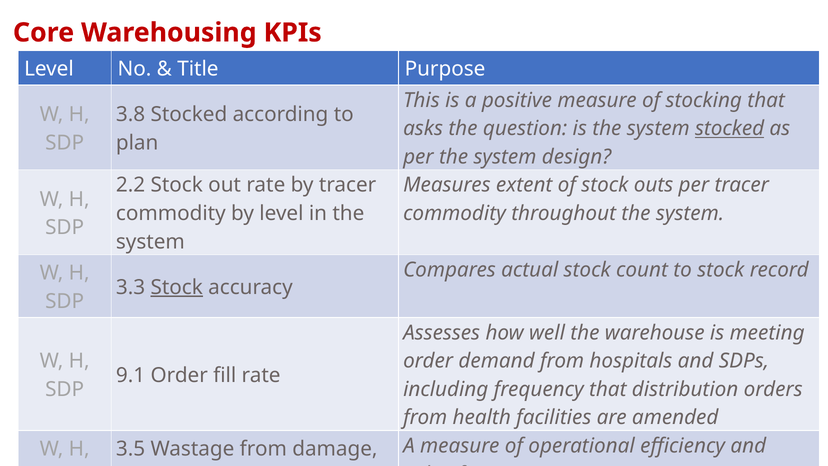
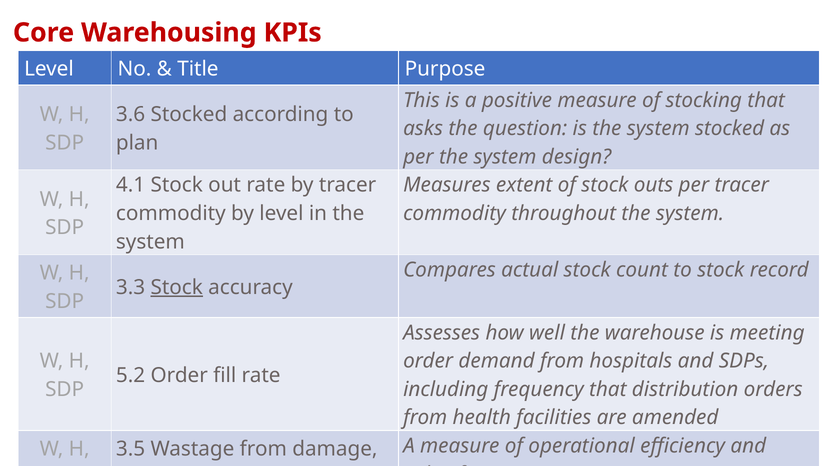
3.8: 3.8 -> 3.6
stocked at (730, 128) underline: present -> none
2.2: 2.2 -> 4.1
9.1: 9.1 -> 5.2
